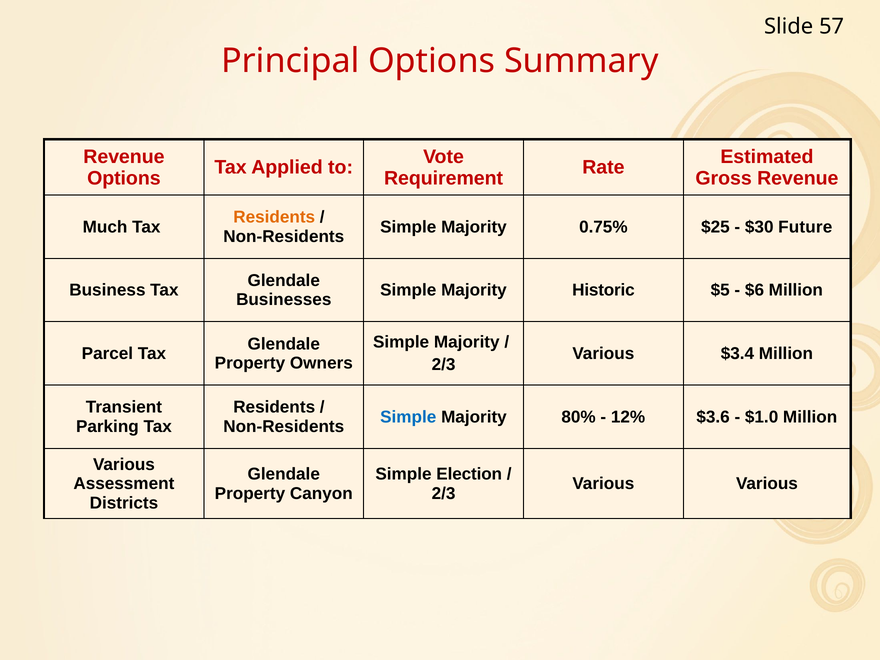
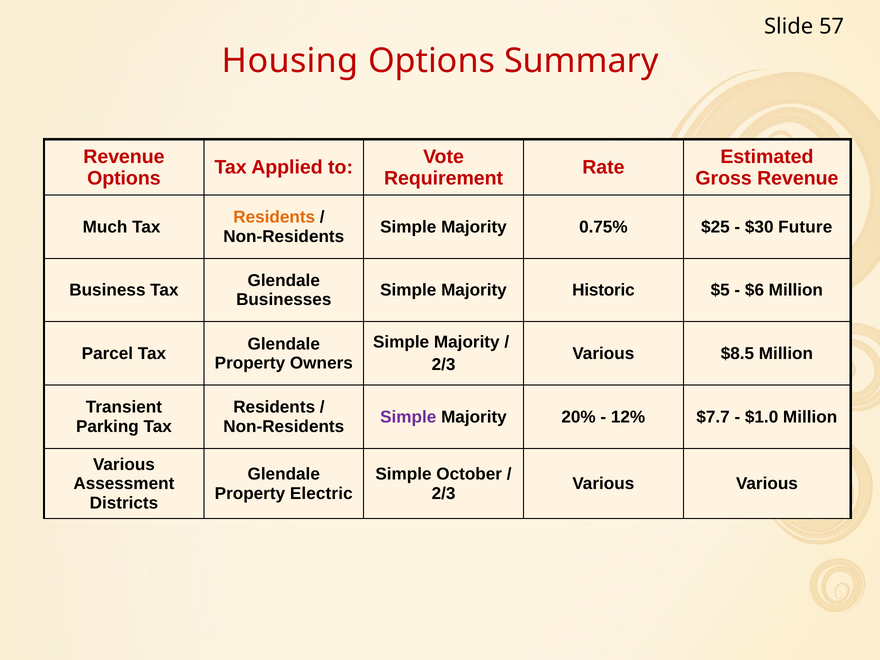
Principal: Principal -> Housing
$3.4: $3.4 -> $8.5
Simple at (408, 417) colour: blue -> purple
80%: 80% -> 20%
$3.6: $3.6 -> $7.7
Election: Election -> October
Canyon: Canyon -> Electric
